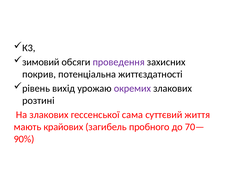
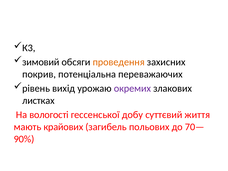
проведення colour: purple -> orange
життєздатності: життєздатності -> переважаючих
розтині: розтині -> листках
На злакових: злакових -> вологості
сама: сама -> добу
пробного: пробного -> польових
